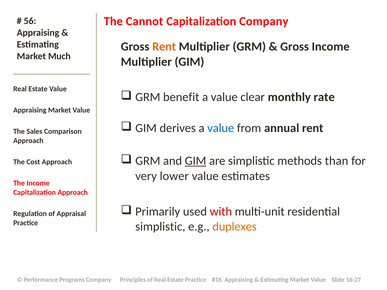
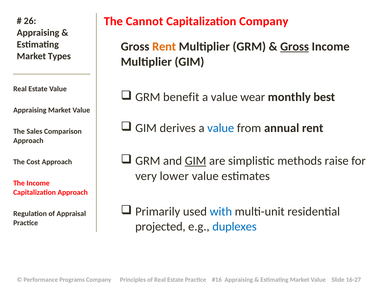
56: 56 -> 26
Gross at (295, 47) underline: none -> present
Much: Much -> Types
clear: clear -> wear
rate: rate -> best
than: than -> raise
with colour: red -> blue
simplistic at (160, 227): simplistic -> projected
duplexes colour: orange -> blue
